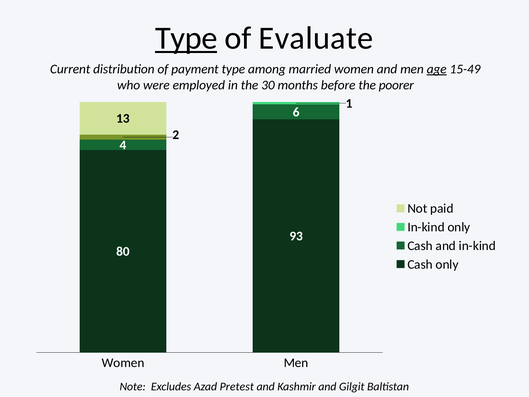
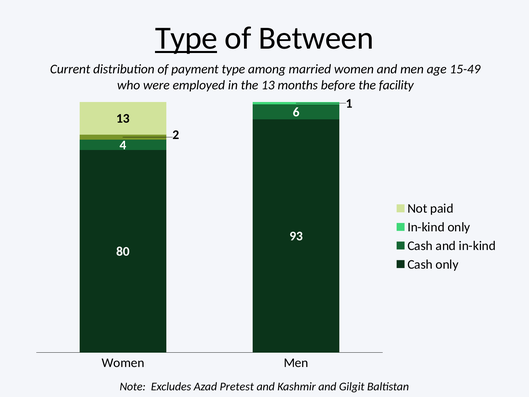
Evaluate: Evaluate -> Between
age underline: present -> none
the 30: 30 -> 13
poorer: poorer -> facility
